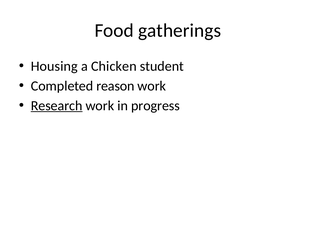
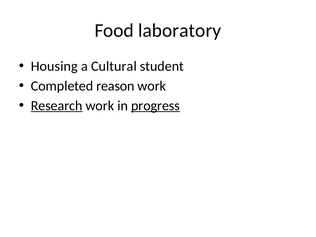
gatherings: gatherings -> laboratory
Chicken: Chicken -> Cultural
progress underline: none -> present
